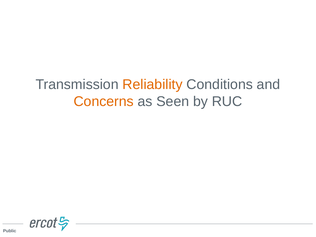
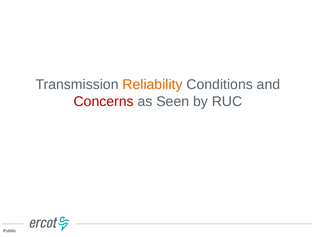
Concerns colour: orange -> red
